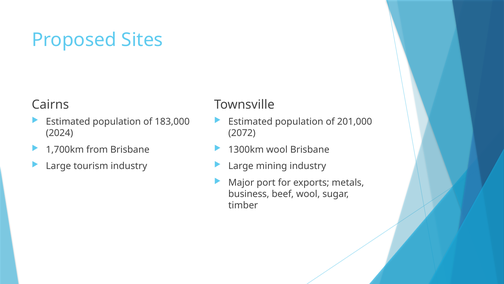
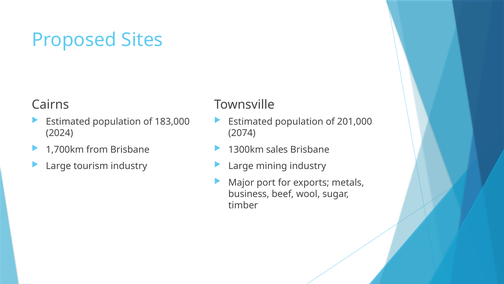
2072: 2072 -> 2074
1300km wool: wool -> sales
